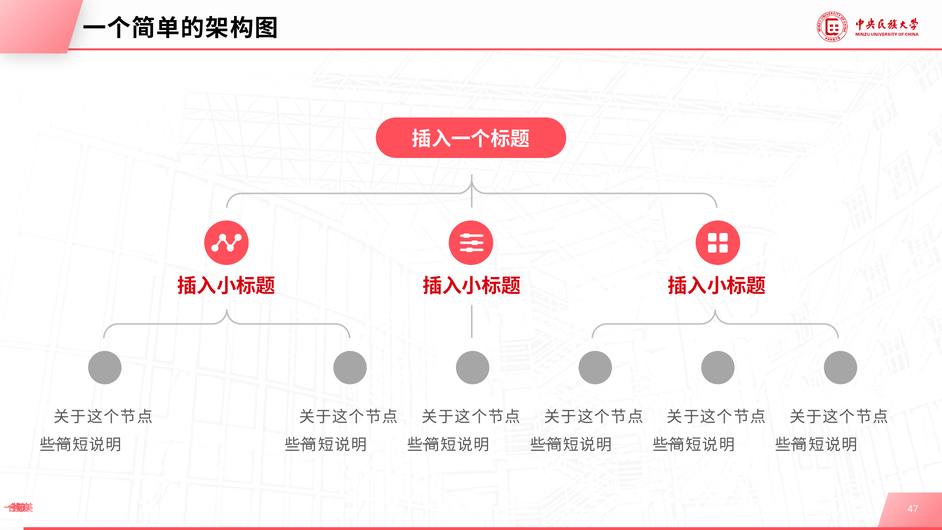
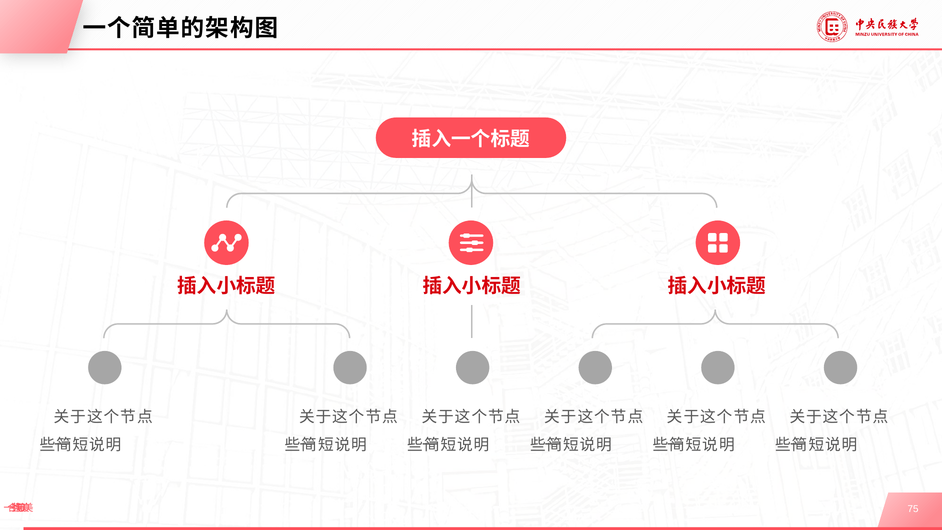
47: 47 -> 75
